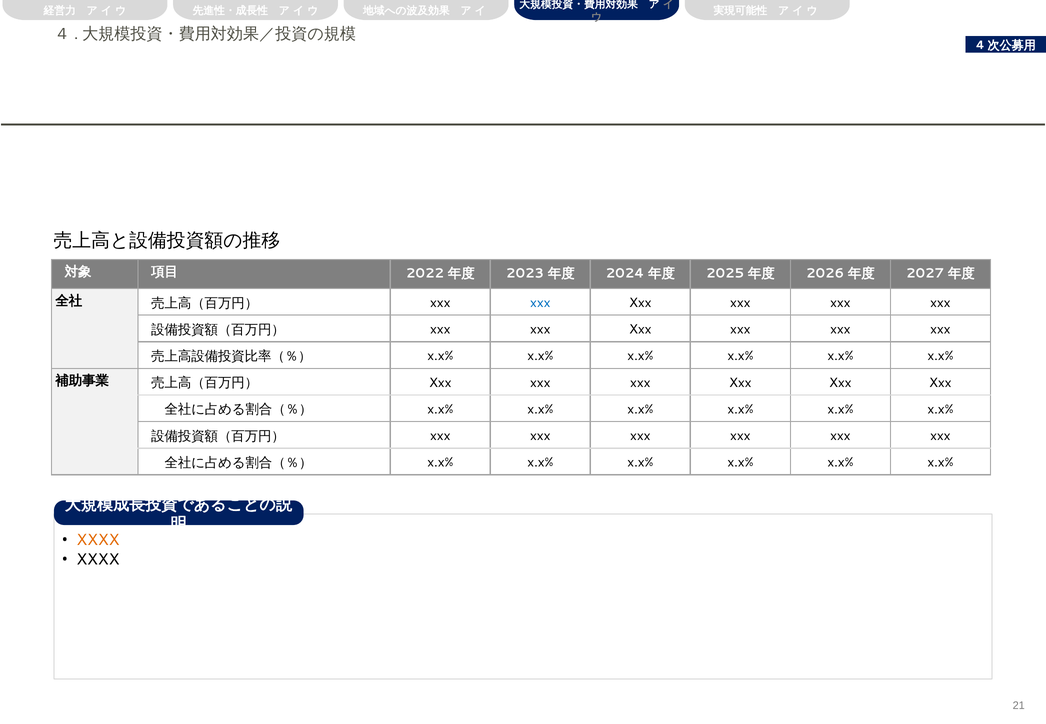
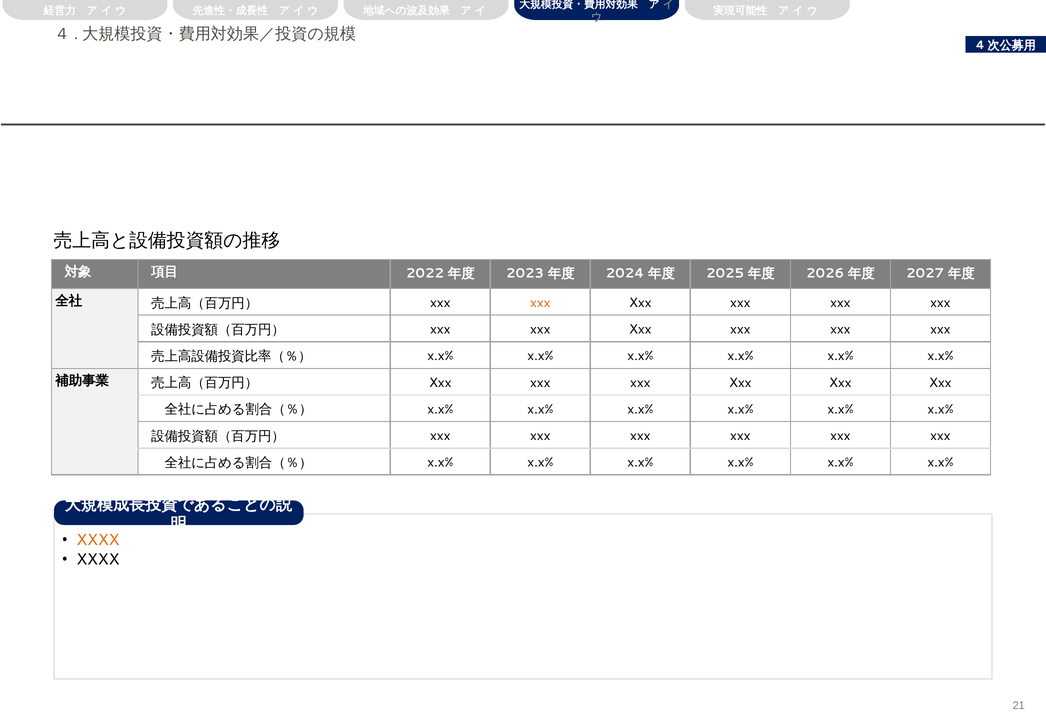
xxx at (540, 303) colour: blue -> orange
